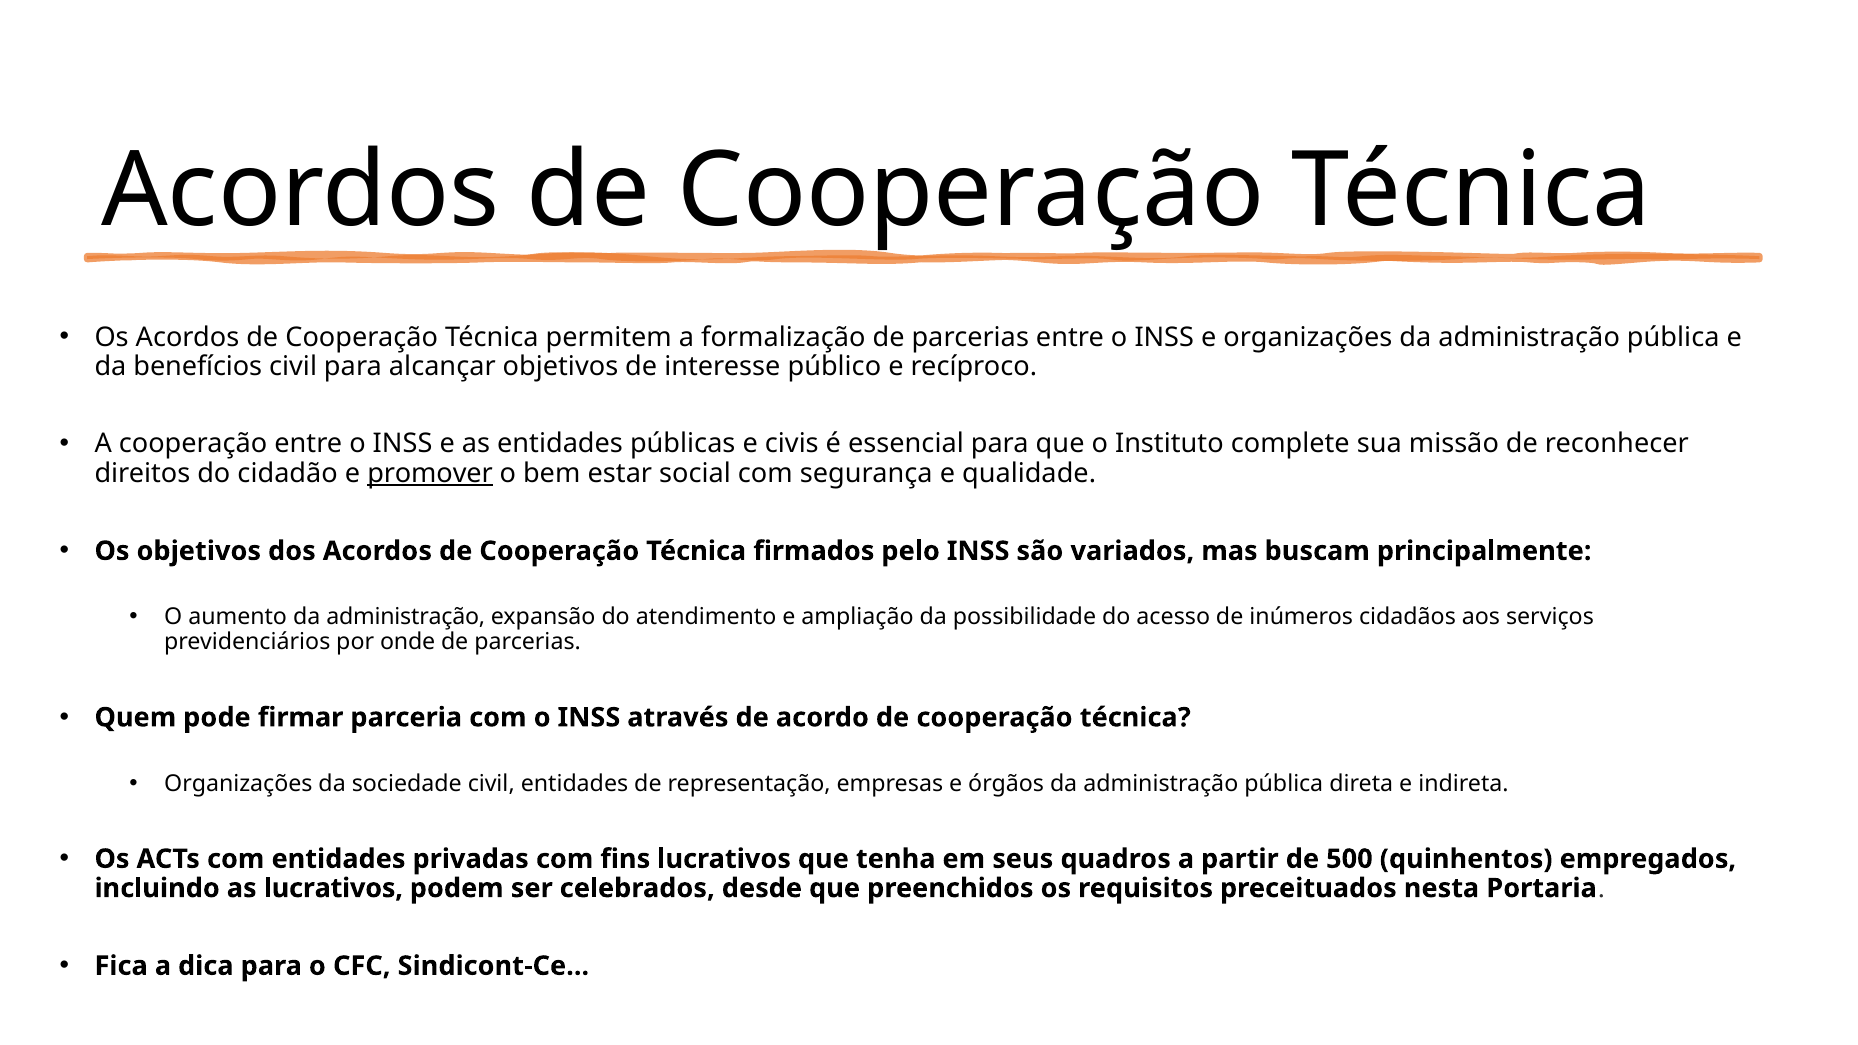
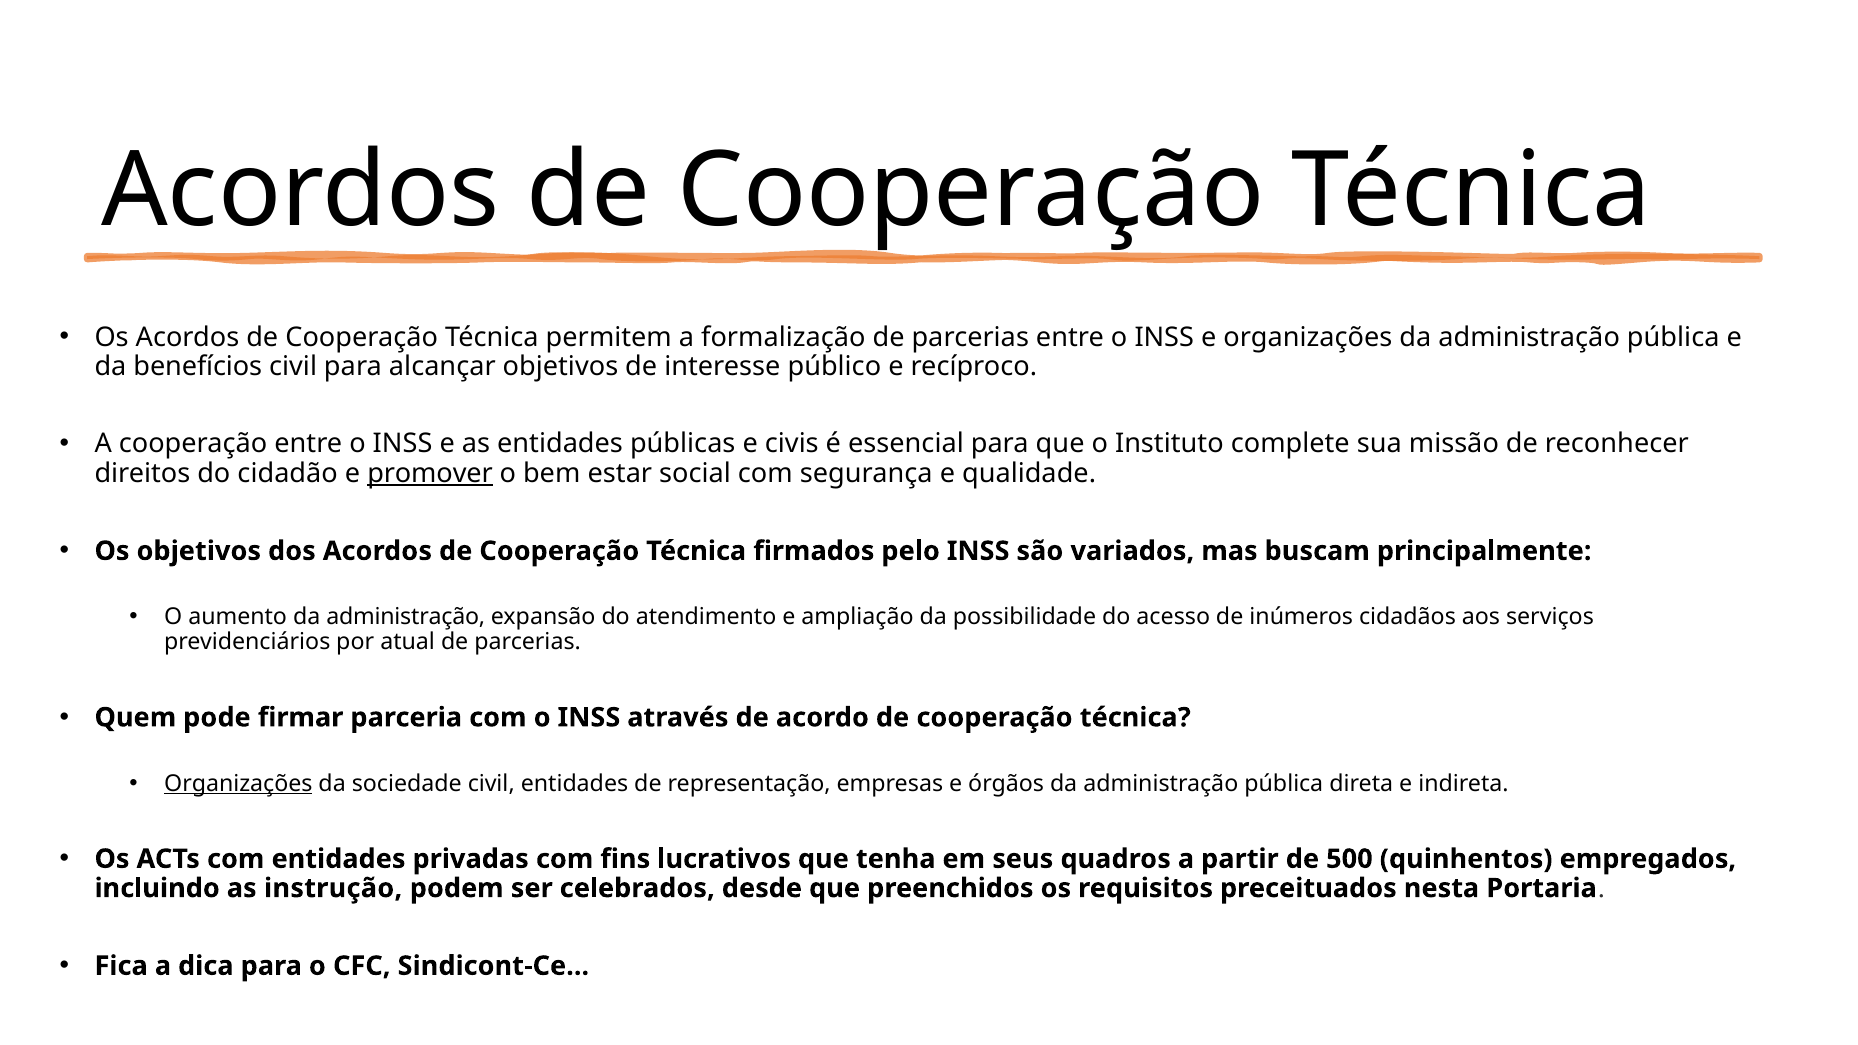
onde: onde -> atual
Organizações at (238, 784) underline: none -> present
as lucrativos: lucrativos -> instrução
